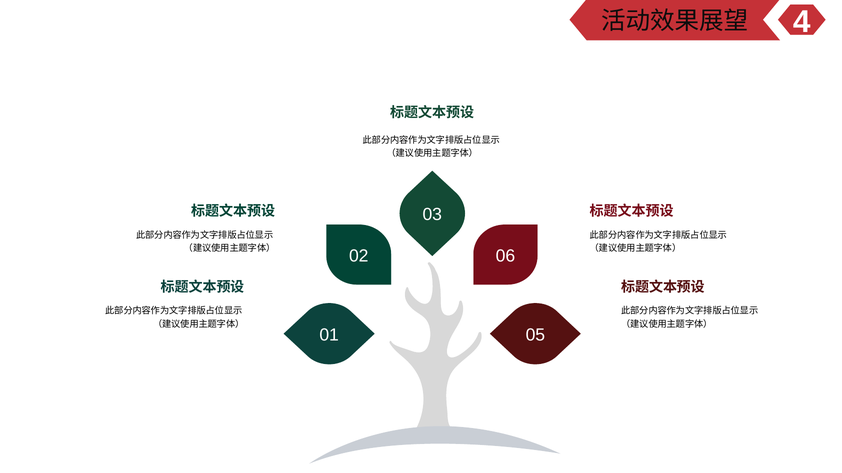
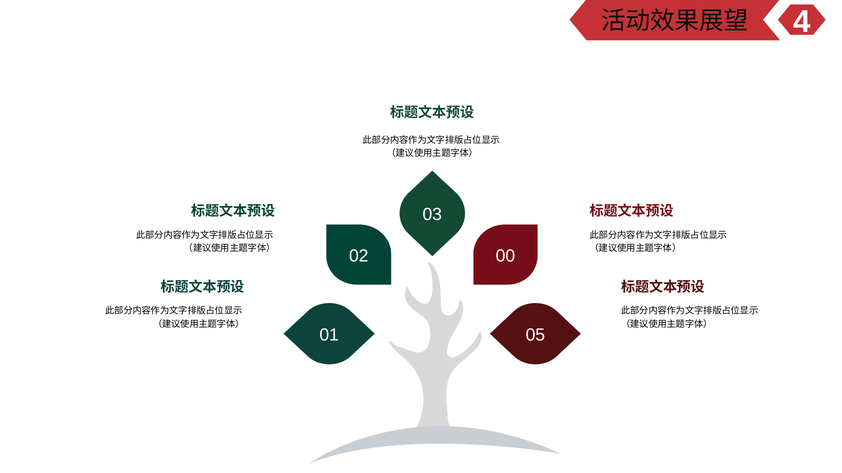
06: 06 -> 00
